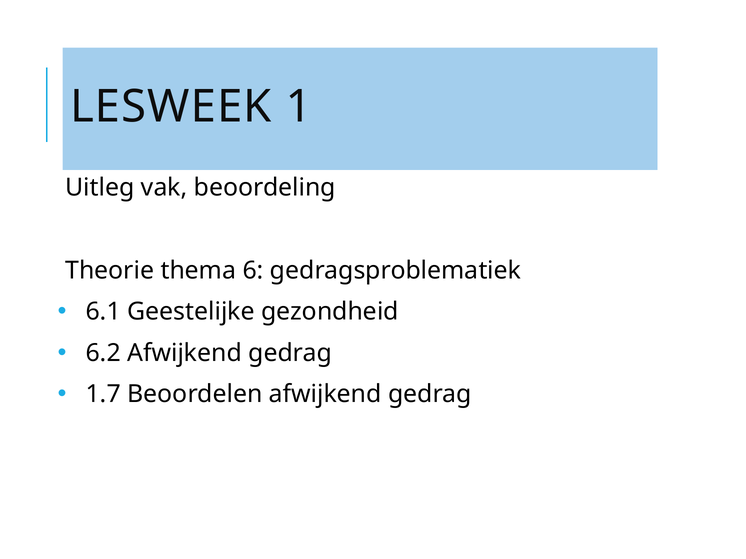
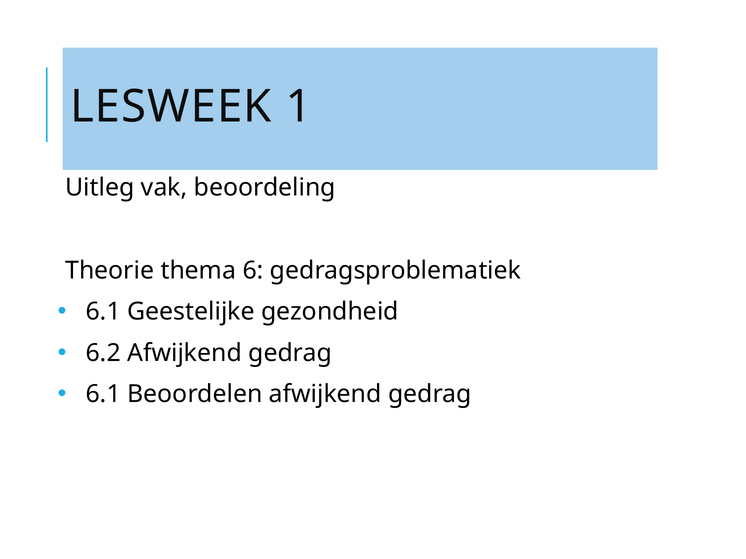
1.7 at (103, 395): 1.7 -> 6.1
